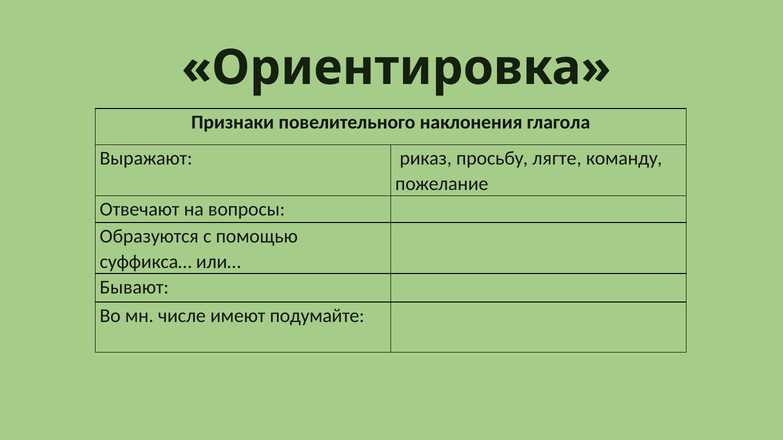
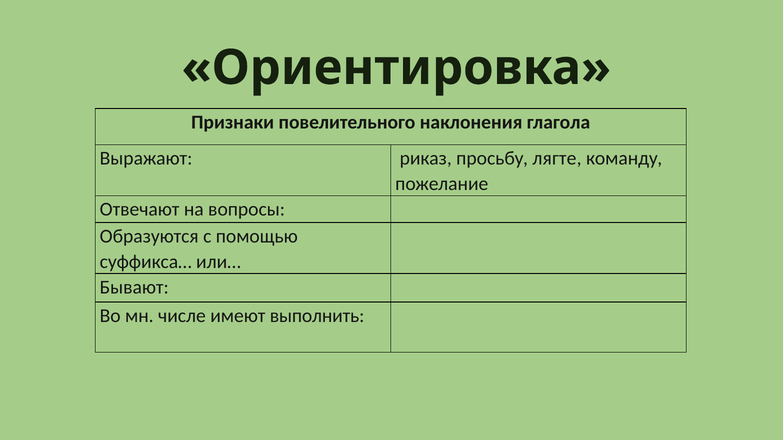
подумайте: подумайте -> выполнить
